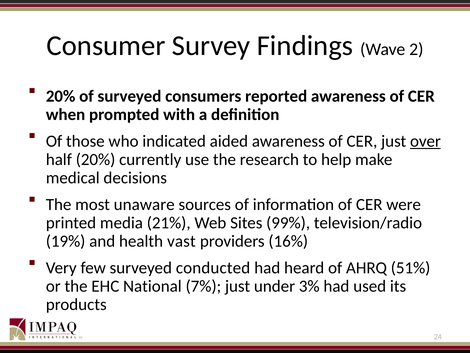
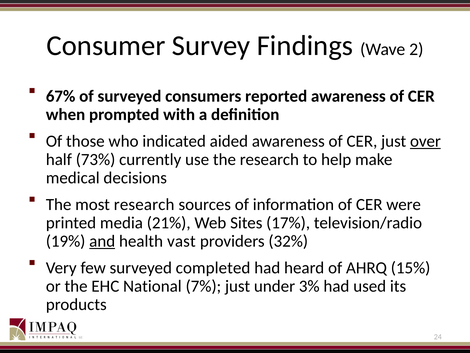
20% at (61, 96): 20% -> 67%
half 20%: 20% -> 73%
most unaware: unaware -> research
99%: 99% -> 17%
and underline: none -> present
16%: 16% -> 32%
conducted: conducted -> completed
51%: 51% -> 15%
